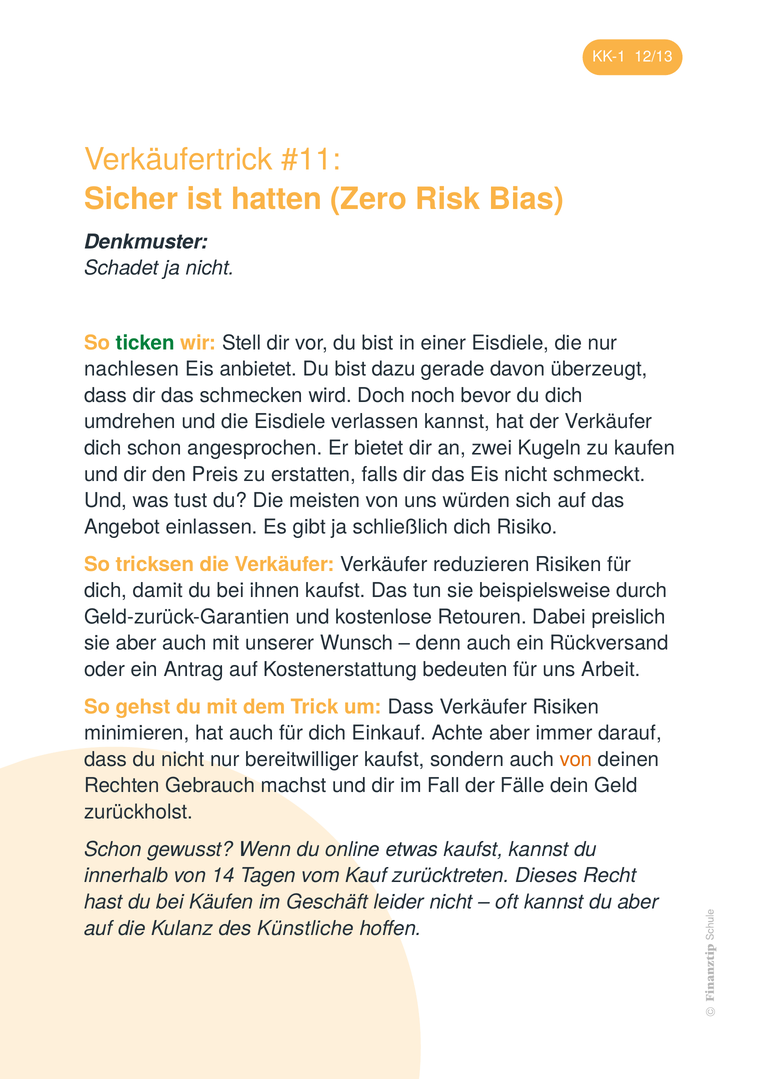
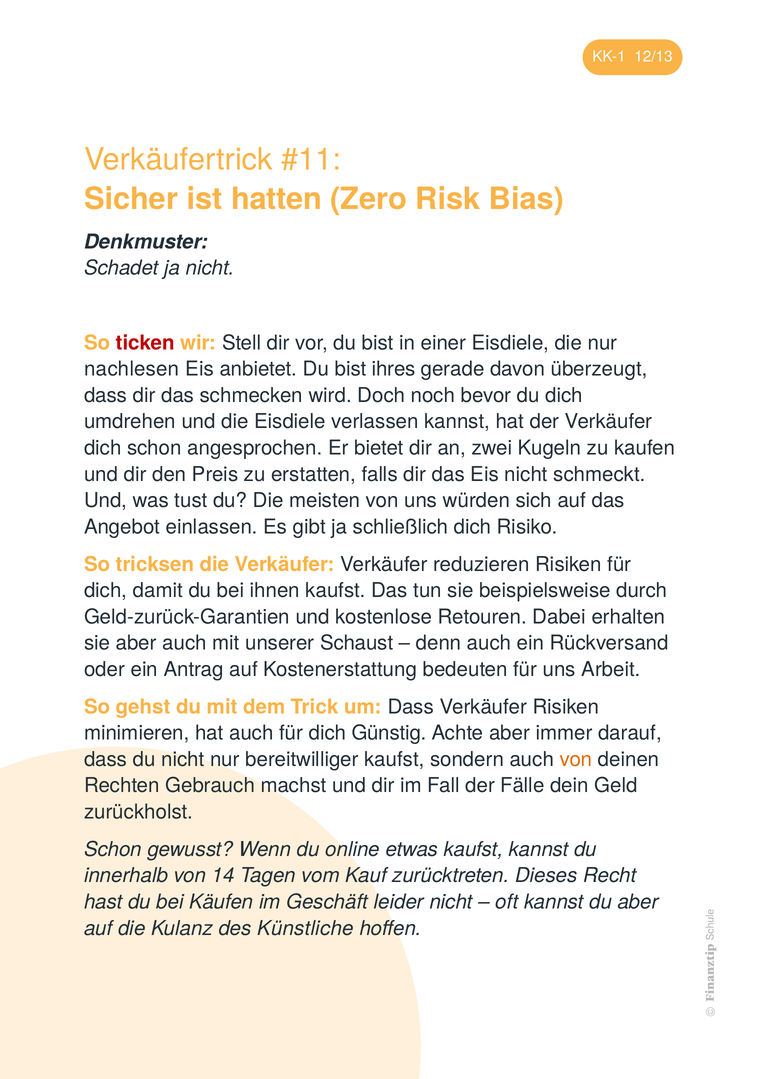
ticken colour: green -> red
dazu: dazu -> ihres
preislich: preislich -> erhalten
Wunsch: Wunsch -> Schaust
Einkauf: Einkauf -> Günstig
